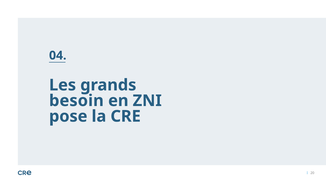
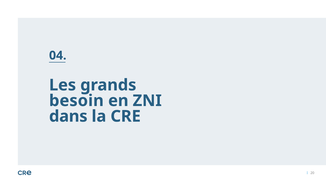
pose: pose -> dans
